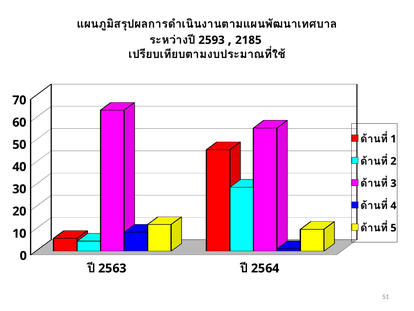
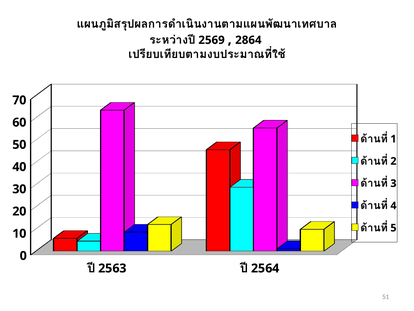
2593: 2593 -> 2569
2185: 2185 -> 2864
